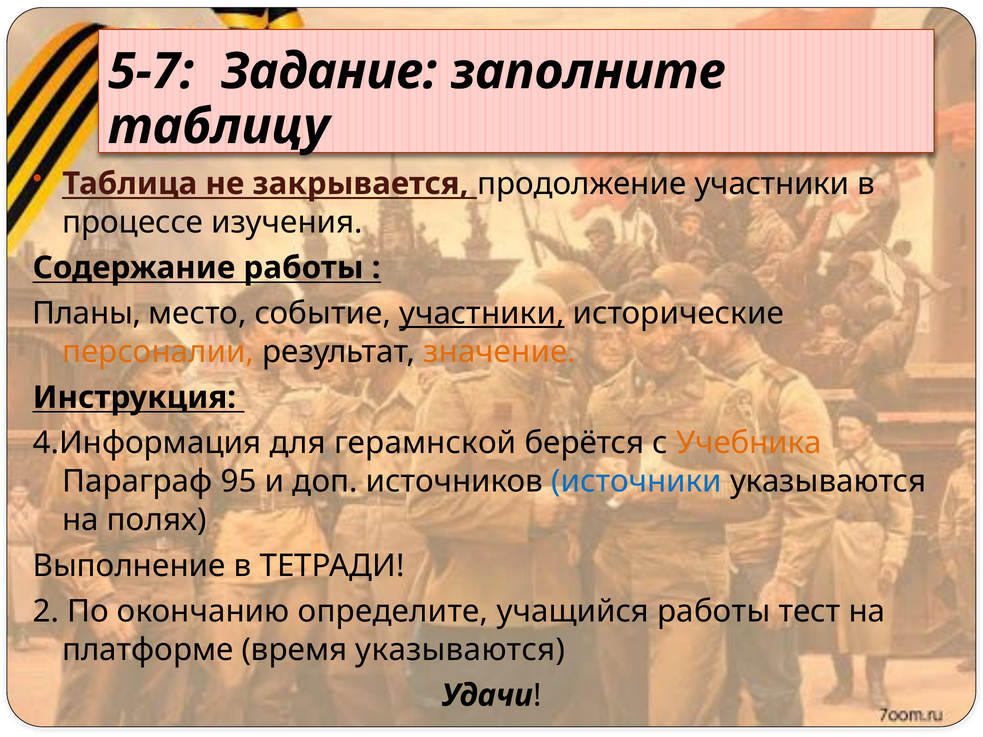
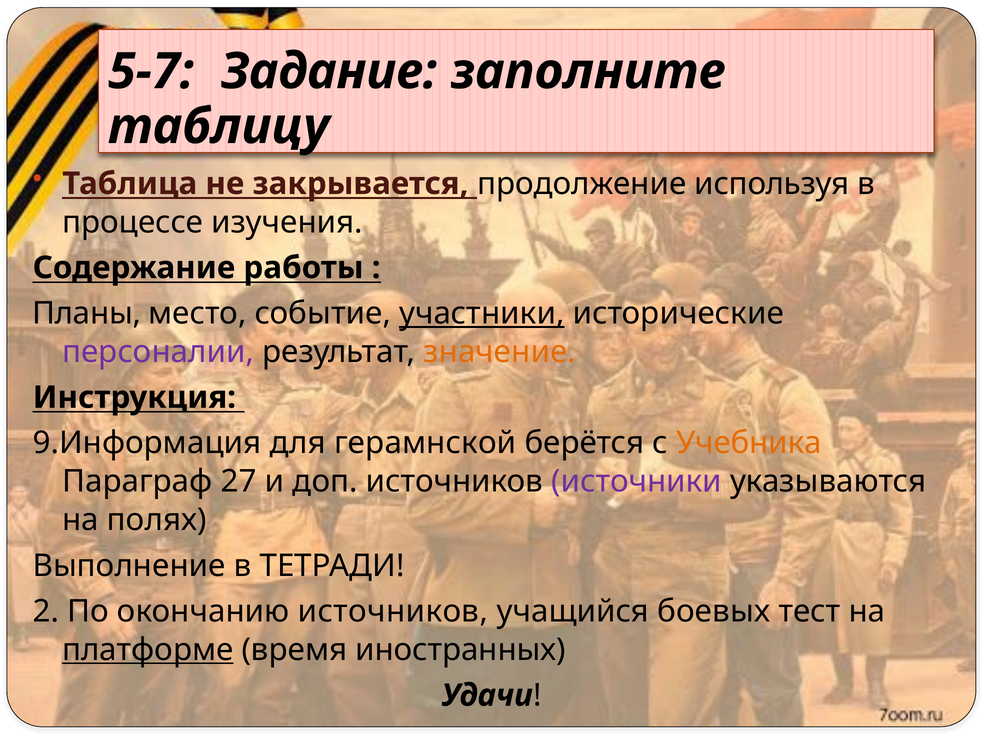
продолжение участники: участники -> используя
персоналии colour: orange -> purple
4.Информация: 4.Информация -> 9.Информация
95: 95 -> 27
источники colour: blue -> purple
окончанию определите: определите -> источников
учащийся работы: работы -> боевых
платформе underline: none -> present
время указываются: указываются -> иностранных
